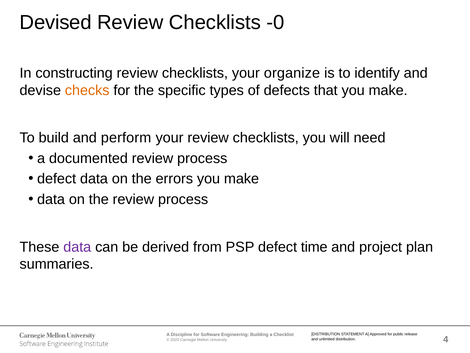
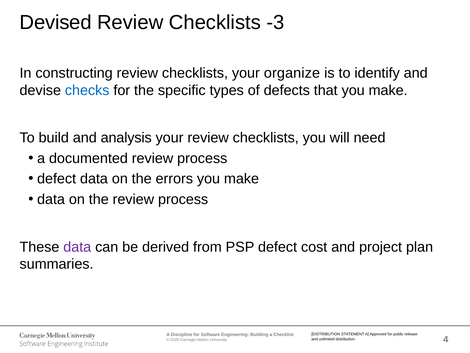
-0: -0 -> -3
checks colour: orange -> blue
perform: perform -> analysis
time: time -> cost
